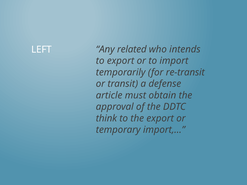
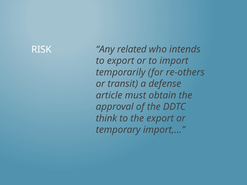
LEFT: LEFT -> RISK
re-transit: re-transit -> re-others
